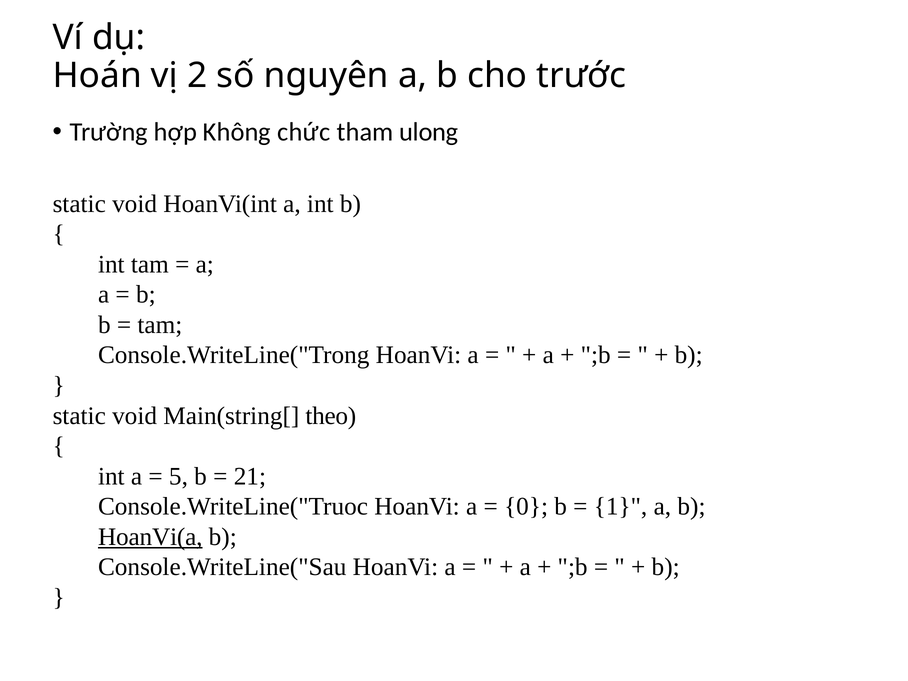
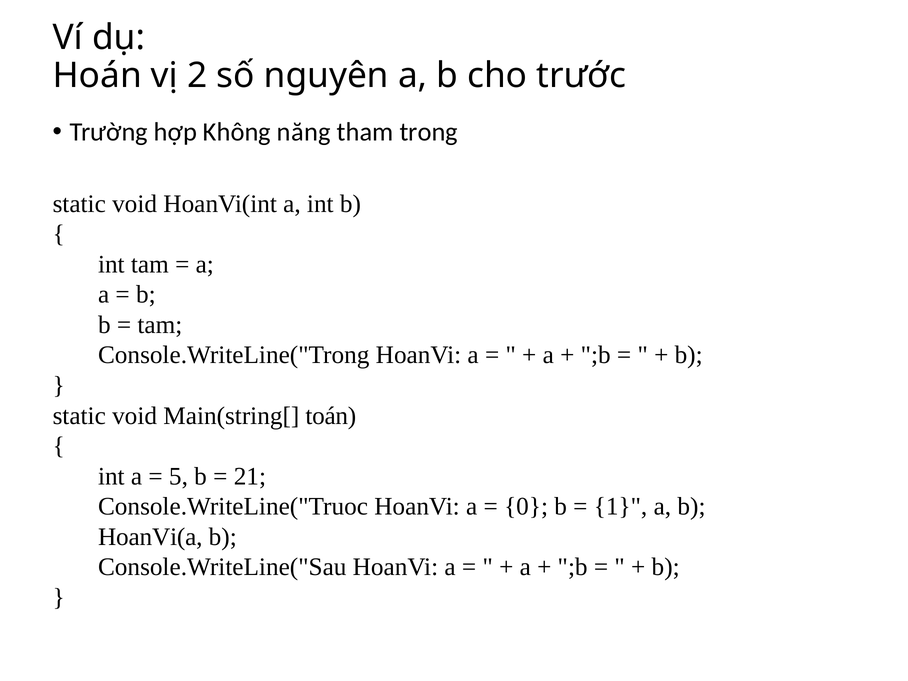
chức: chức -> năng
ulong: ulong -> trong
theo: theo -> toán
HoanVi(a underline: present -> none
